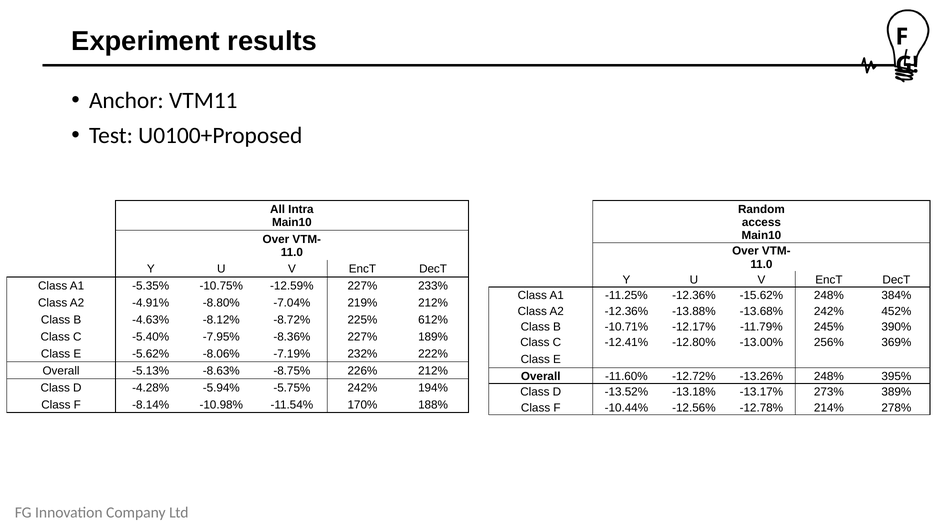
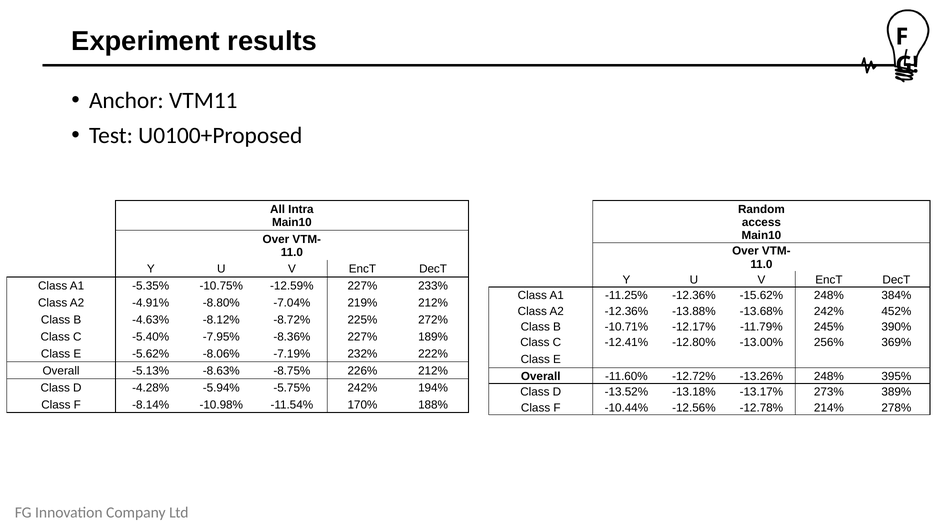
612%: 612% -> 272%
